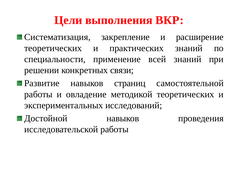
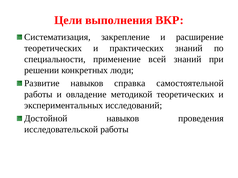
связи: связи -> люди
страниц: страниц -> справка
